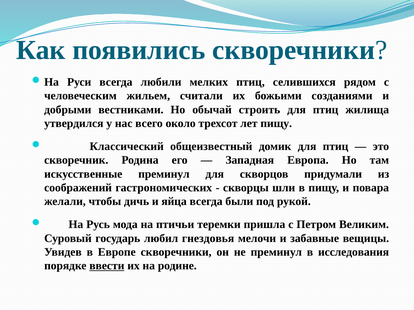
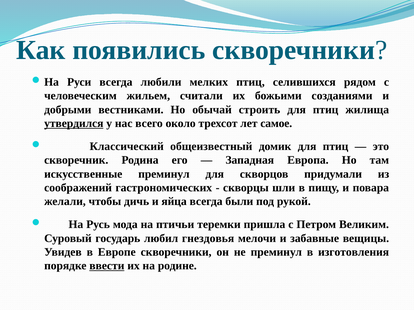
утвердился underline: none -> present
лет пищу: пищу -> самое
исследования: исследования -> изготовления
